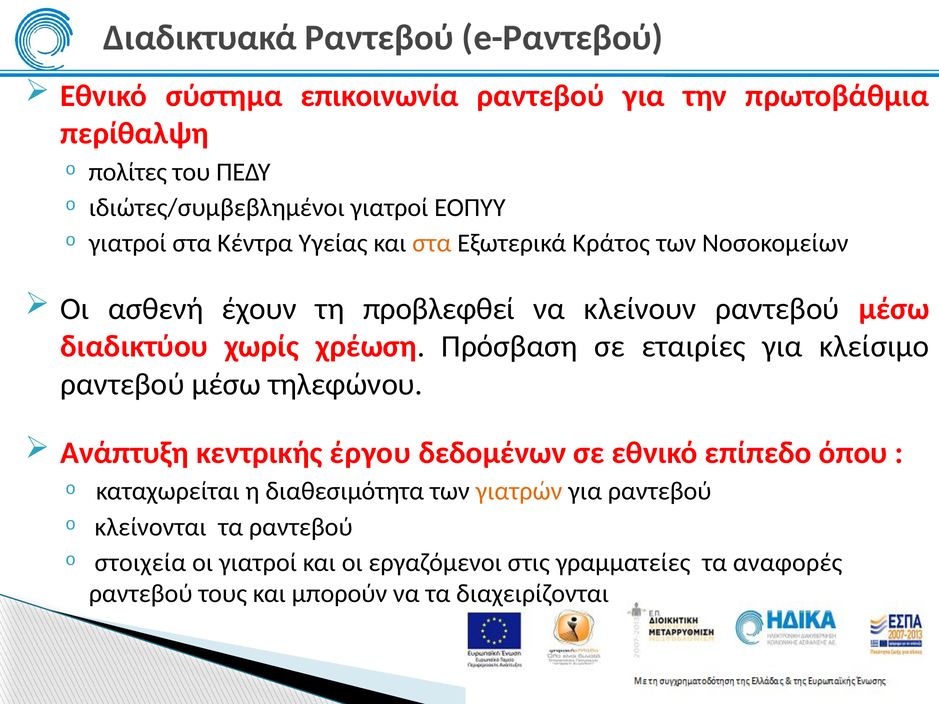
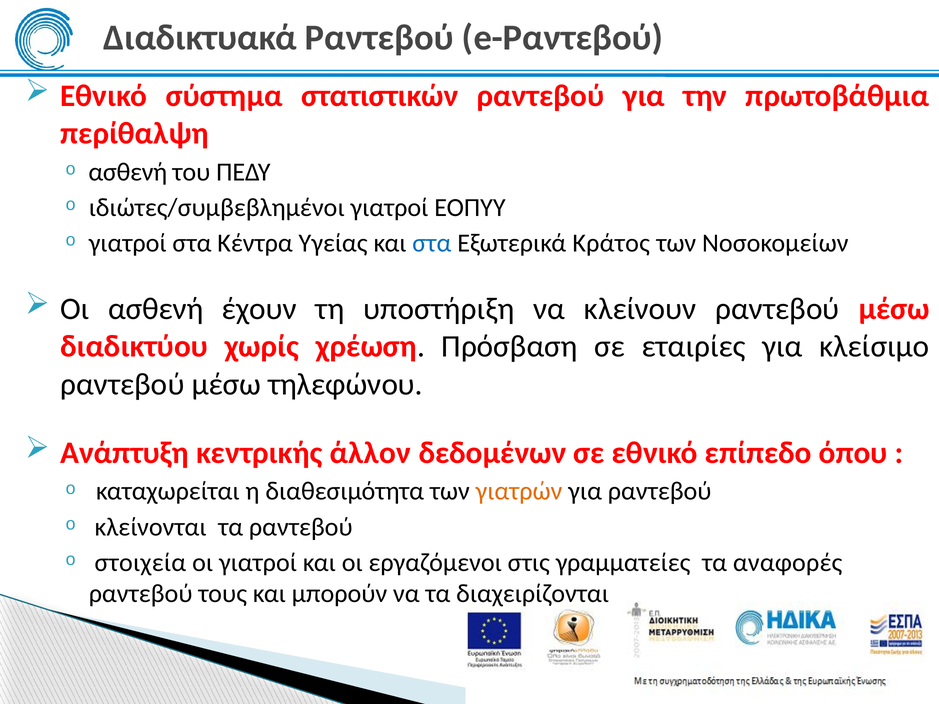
επικοινωνία: επικοινωνία -> στατιστικών
πολίτες at (128, 172): πολίτες -> ασθενή
στα at (432, 243) colour: orange -> blue
προβλεφθεί: προβλεφθεί -> υποστήριξη
έργου: έργου -> άλλον
